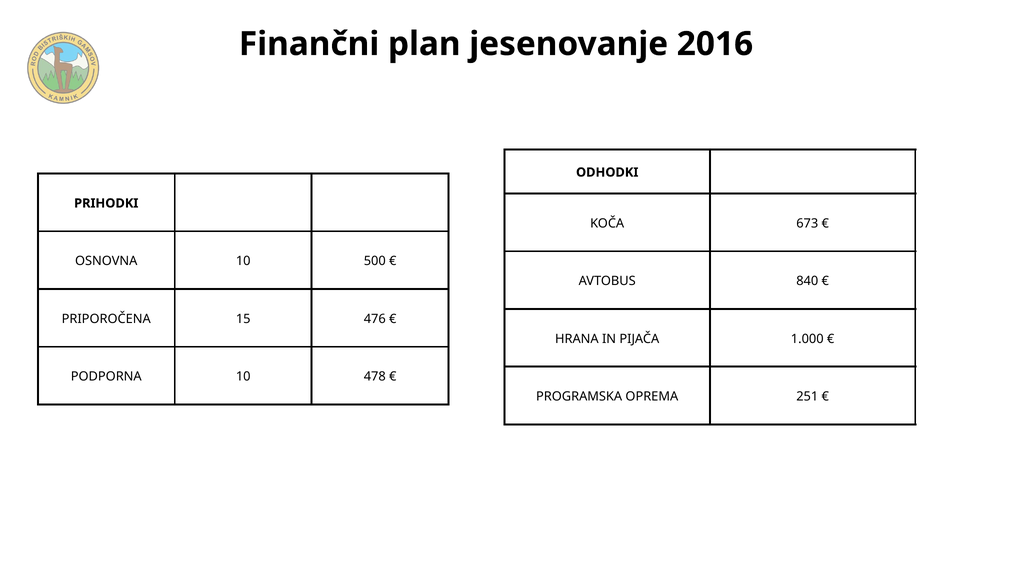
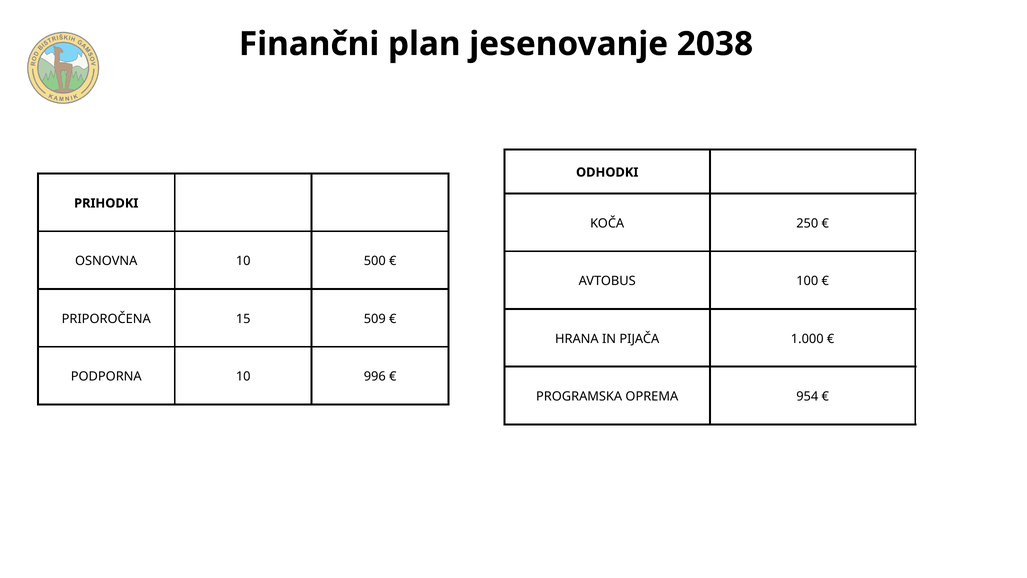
2016: 2016 -> 2038
673: 673 -> 250
840: 840 -> 100
476: 476 -> 509
478: 478 -> 996
251: 251 -> 954
